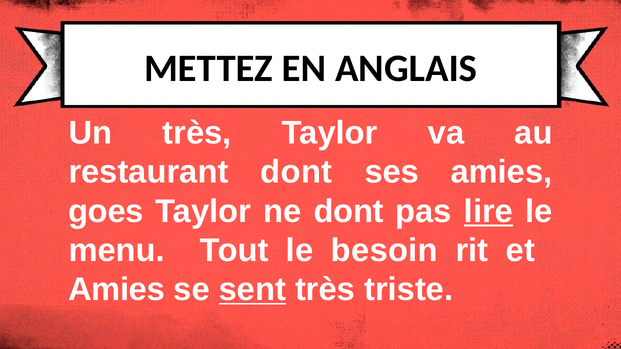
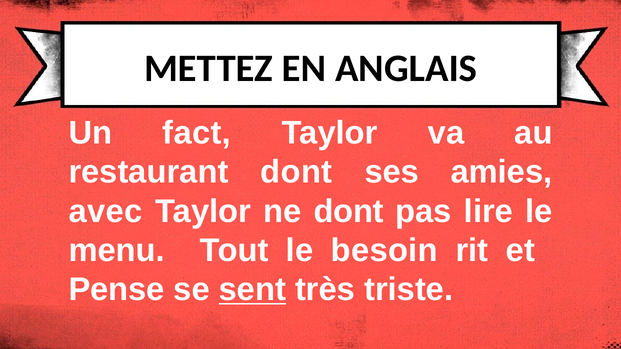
Un très: très -> fact
goes: goes -> avec
lire underline: present -> none
Amies at (117, 290): Amies -> Pense
